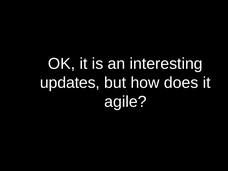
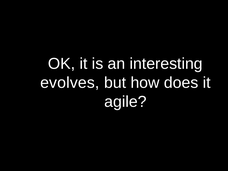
updates: updates -> evolves
